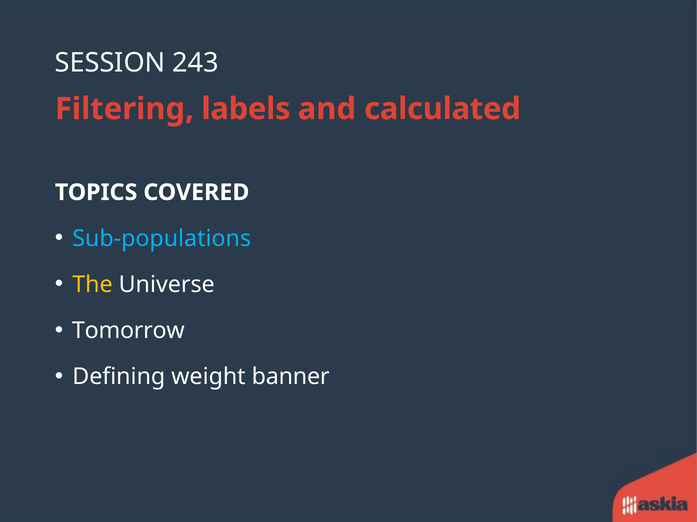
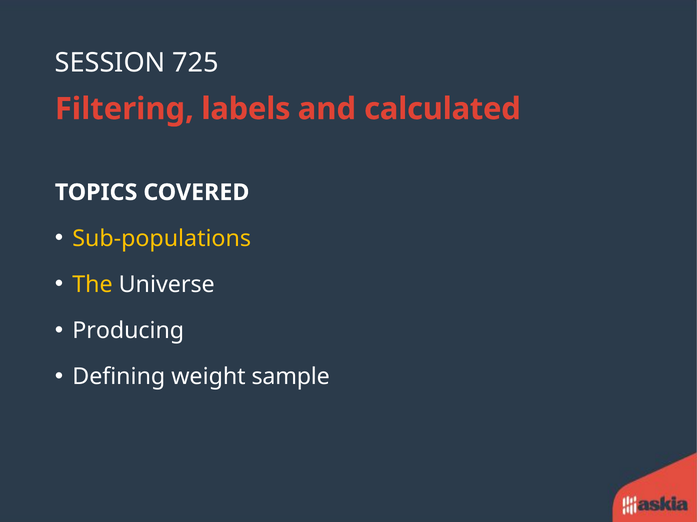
243: 243 -> 725
Sub-populations colour: light blue -> yellow
Tomorrow: Tomorrow -> Producing
banner: banner -> sample
